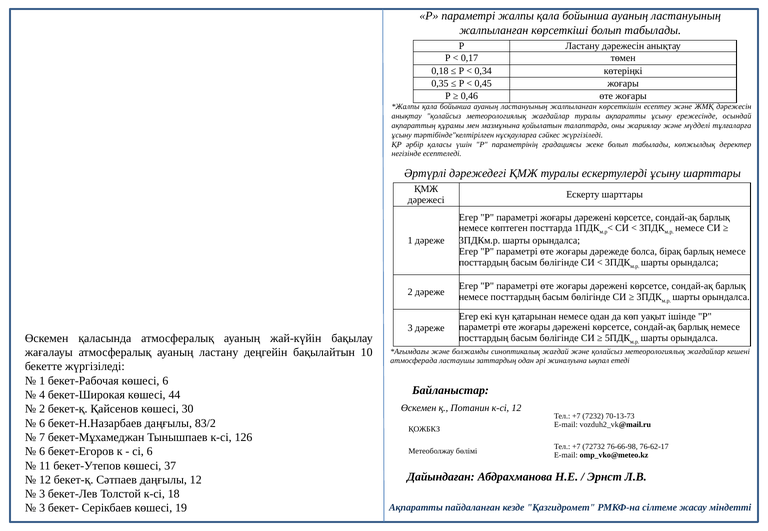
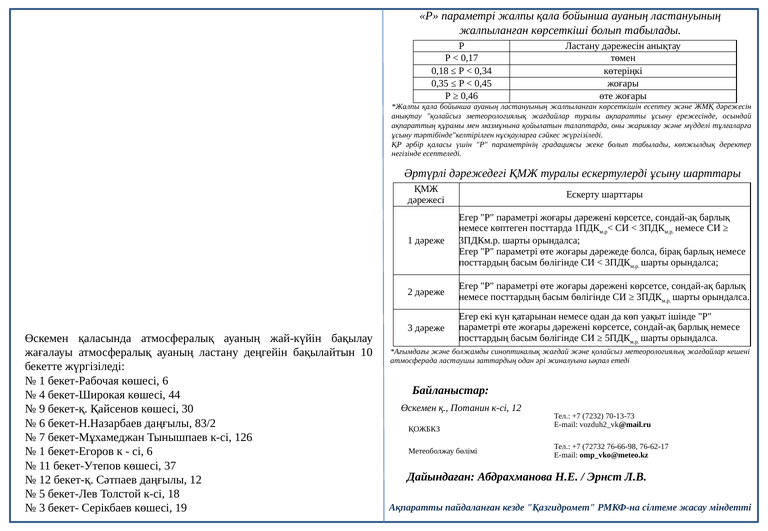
2 at (42, 410): 2 -> 9
6 at (42, 452): 6 -> 1
3 at (42, 495): 3 -> 5
